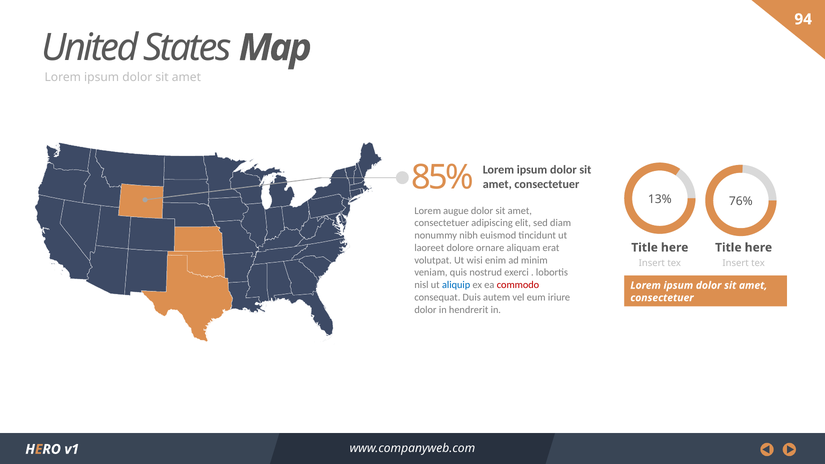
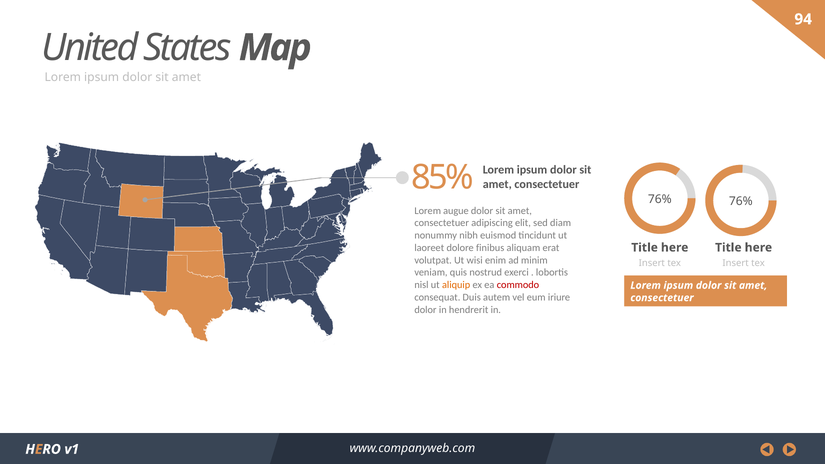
85% 13%: 13% -> 76%
ornare: ornare -> finibus
aliquip colour: blue -> orange
